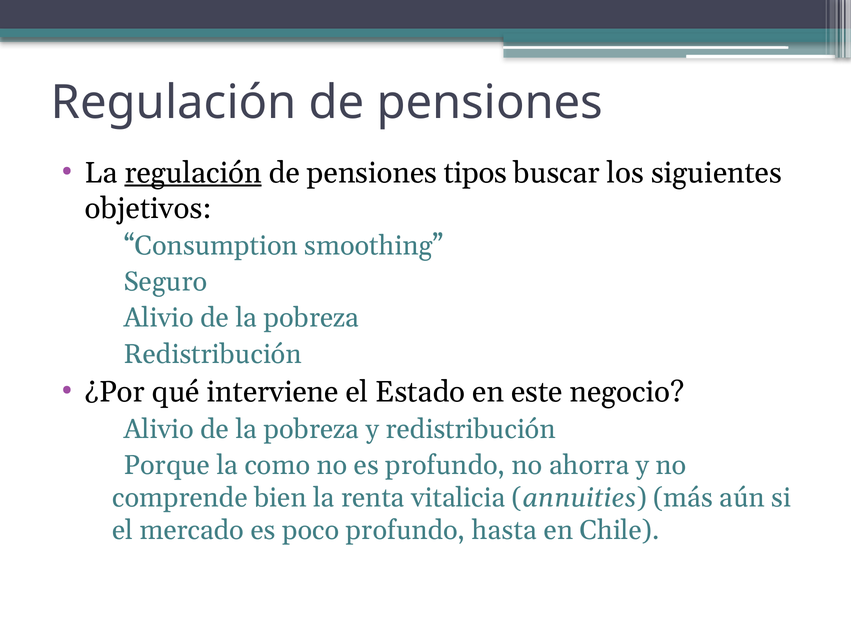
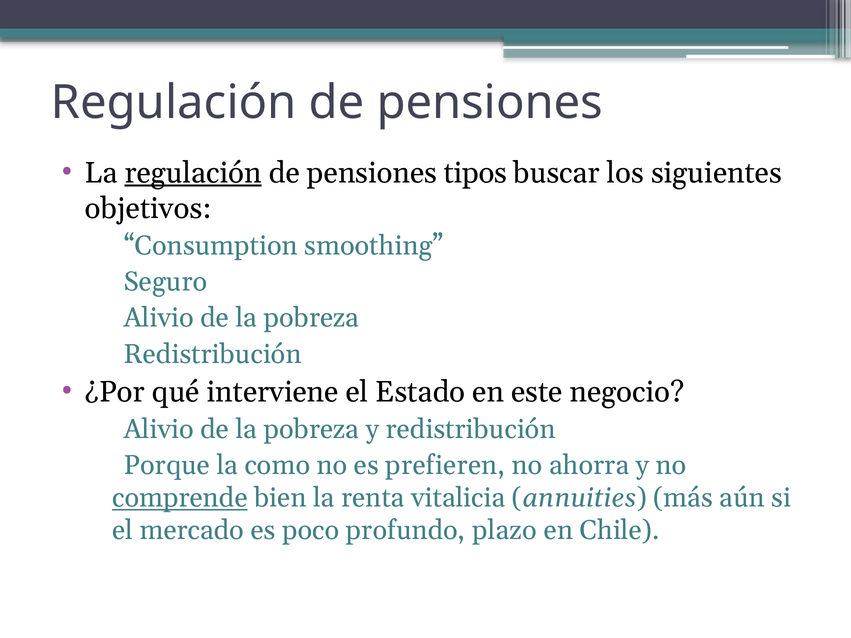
es profundo: profundo -> prefieren
comprende underline: none -> present
hasta: hasta -> plazo
